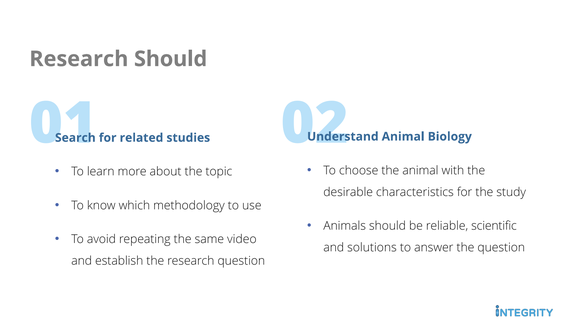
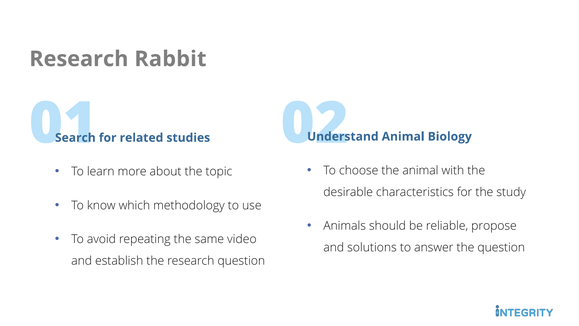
Research Should: Should -> Rabbit
scientific: scientific -> propose
